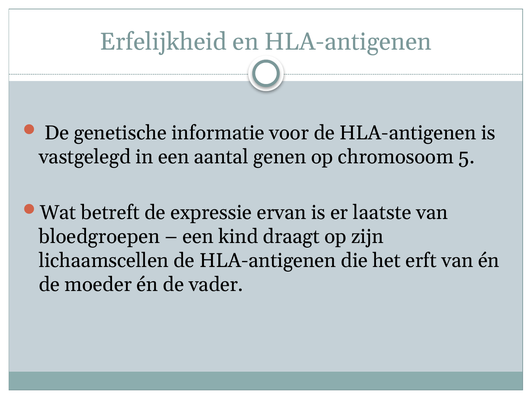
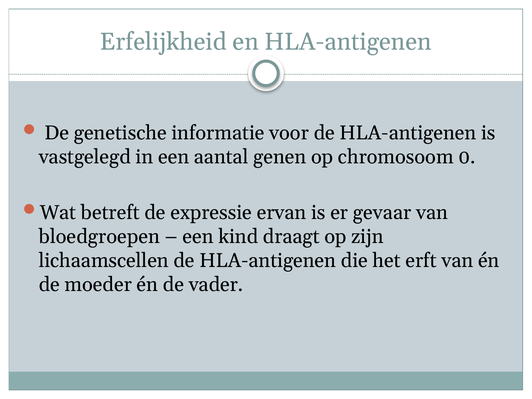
5: 5 -> 0
laatste: laatste -> gevaar
